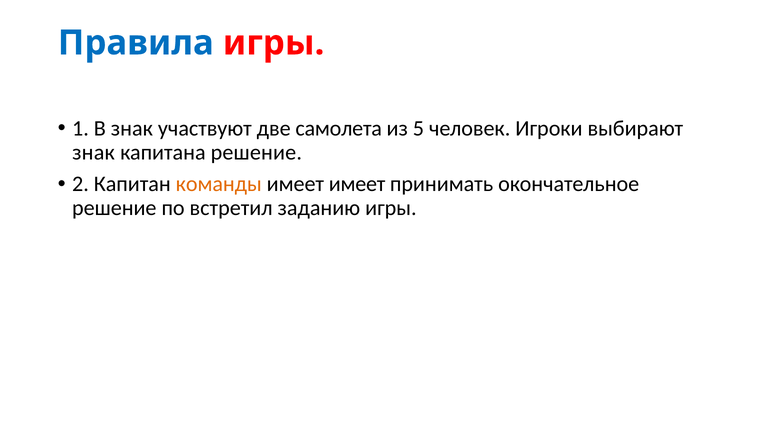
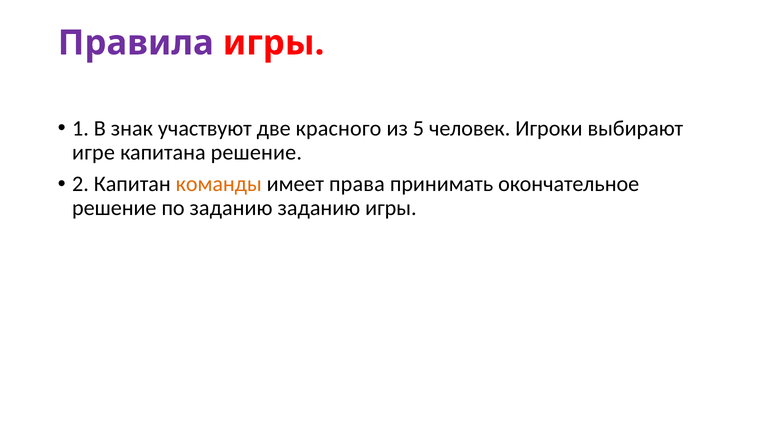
Правила colour: blue -> purple
самолета: самолета -> красного
знак at (94, 152): знак -> игре
имеет имеет: имеет -> права
по встретил: встретил -> заданию
